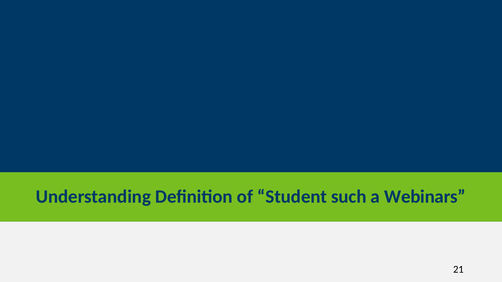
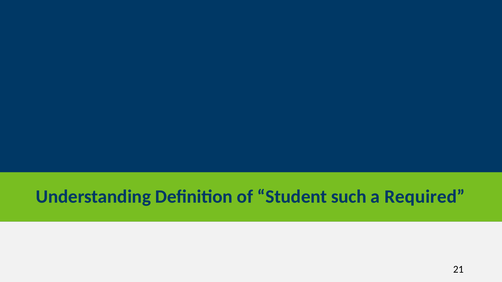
Webinars: Webinars -> Required
